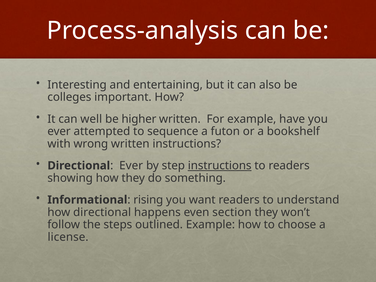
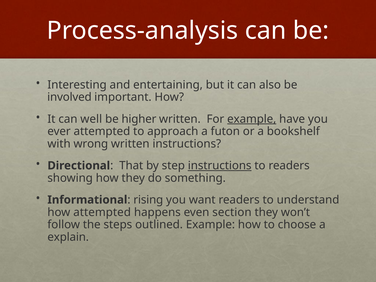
colleges: colleges -> involved
example at (252, 119) underline: none -> present
sequence: sequence -> approach
Ever at (131, 166): Ever -> That
how directional: directional -> attempted
license: license -> explain
